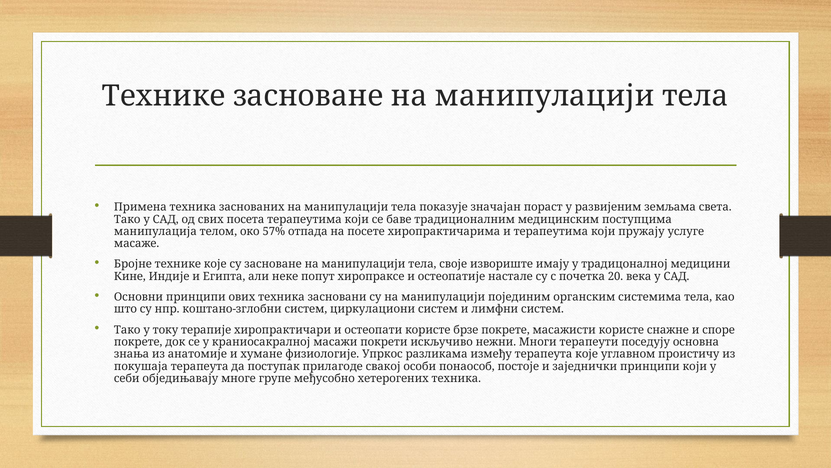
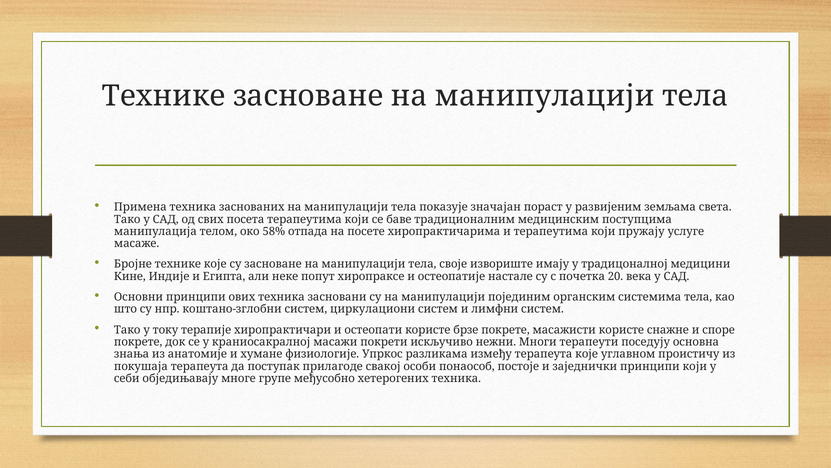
57%: 57% -> 58%
